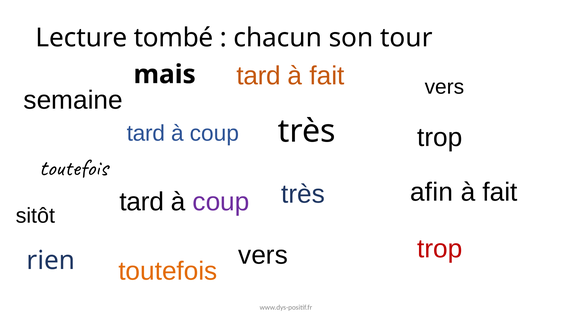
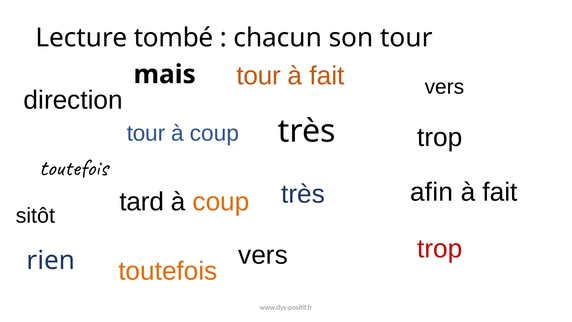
tard at (259, 76): tard -> tour
semaine: semaine -> direction
tard at (146, 133): tard -> tour
coup at (221, 202) colour: purple -> orange
